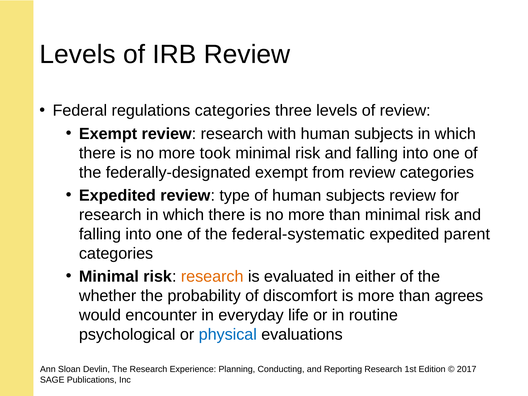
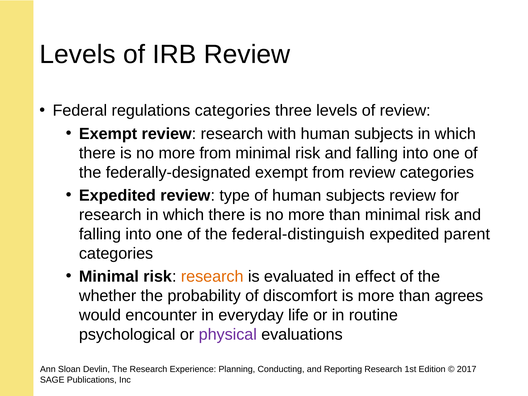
more took: took -> from
federal-systematic: federal-systematic -> federal-distinguish
either: either -> effect
physical colour: blue -> purple
